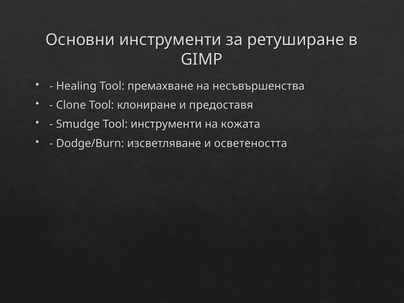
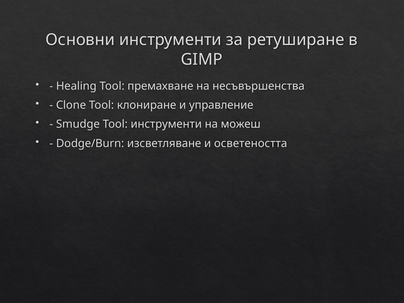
предоставя: предоставя -> управление
кожата: кожата -> можеш
